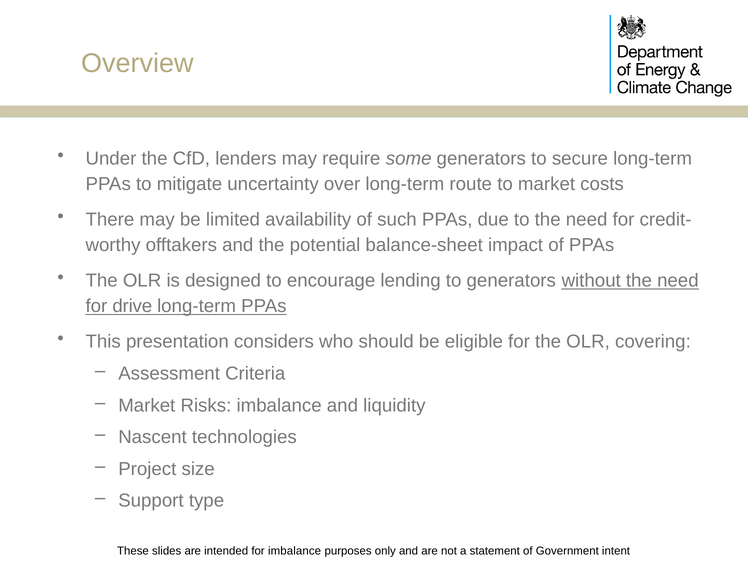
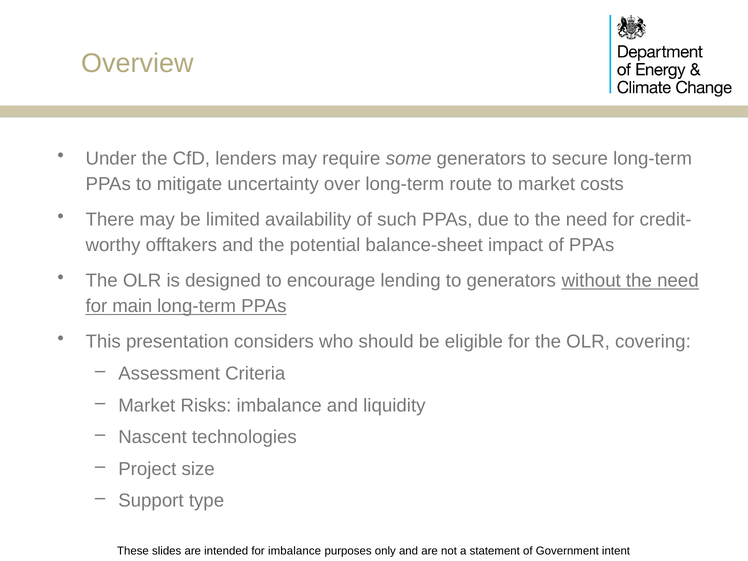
drive: drive -> main
